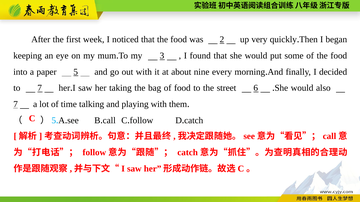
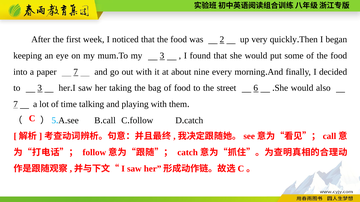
paper 5: 5 -> 7
to 7: 7 -> 3
